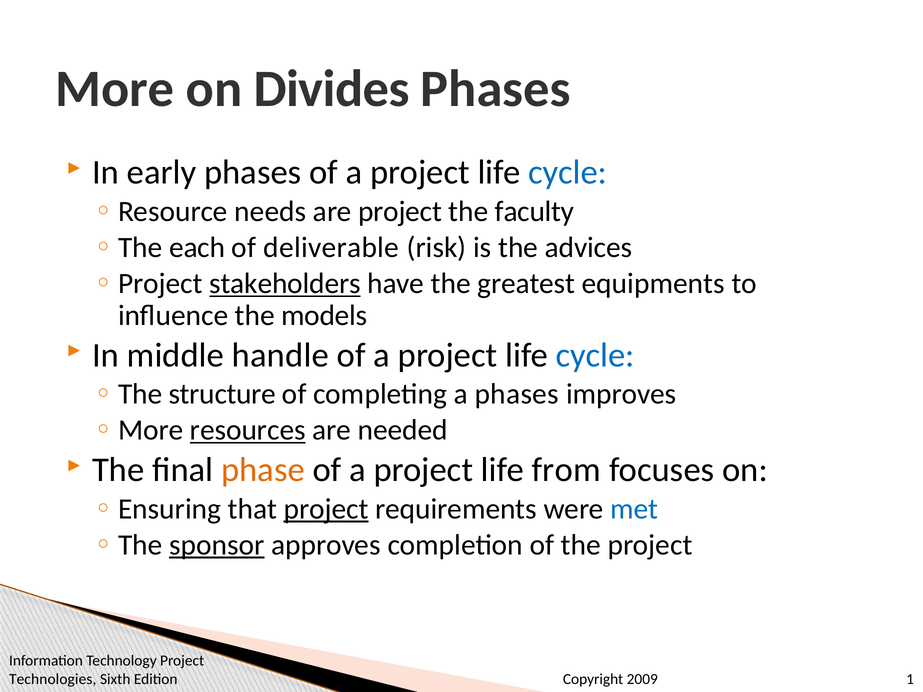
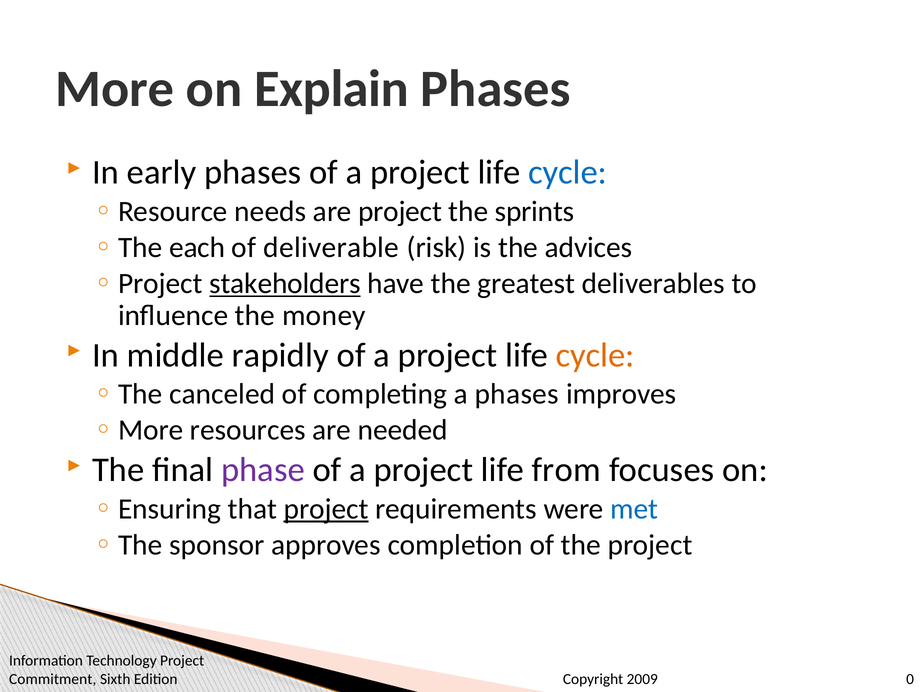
Divides: Divides -> Explain
faculty: faculty -> sprints
equipments: equipments -> deliverables
models: models -> money
handle: handle -> rapidly
cycle at (595, 355) colour: blue -> orange
structure: structure -> canceled
resources underline: present -> none
phase colour: orange -> purple
sponsor underline: present -> none
Technologies: Technologies -> Commitment
1: 1 -> 0
